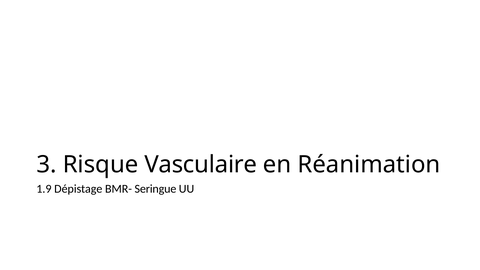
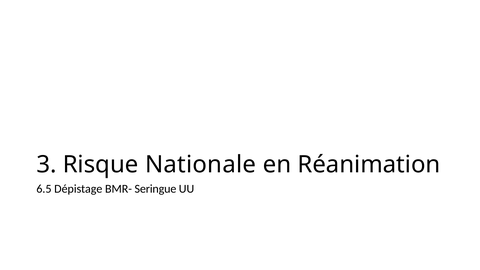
Vasculaire: Vasculaire -> Nationale
1.9: 1.9 -> 6.5
